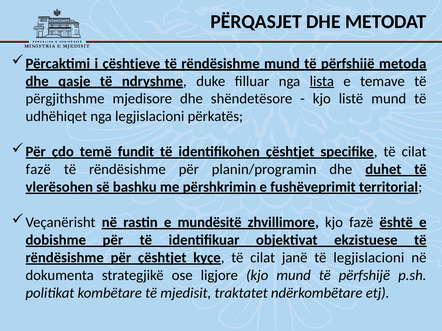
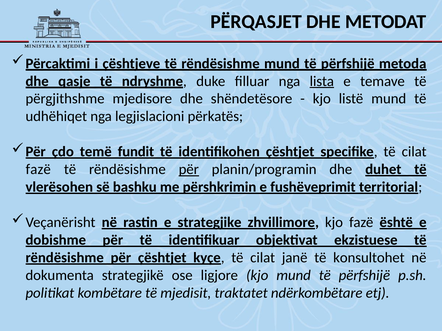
për at (189, 170) underline: none -> present
mundësitë: mundësitë -> strategjike
të legjislacioni: legjislacioni -> konsultohet
